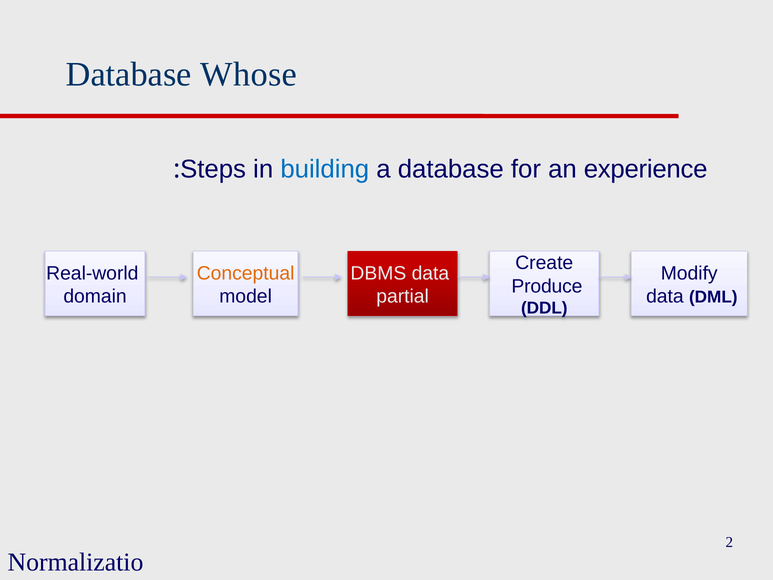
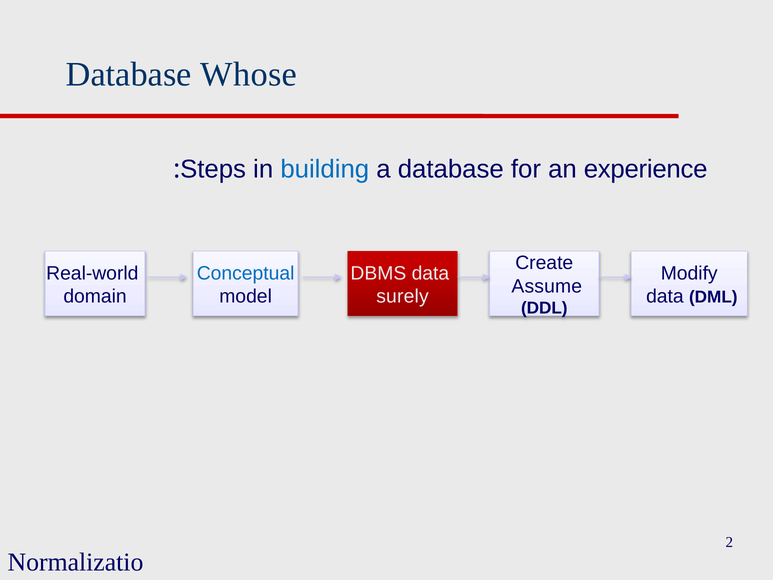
Conceptual colour: orange -> blue
Produce: Produce -> Assume
partial: partial -> surely
